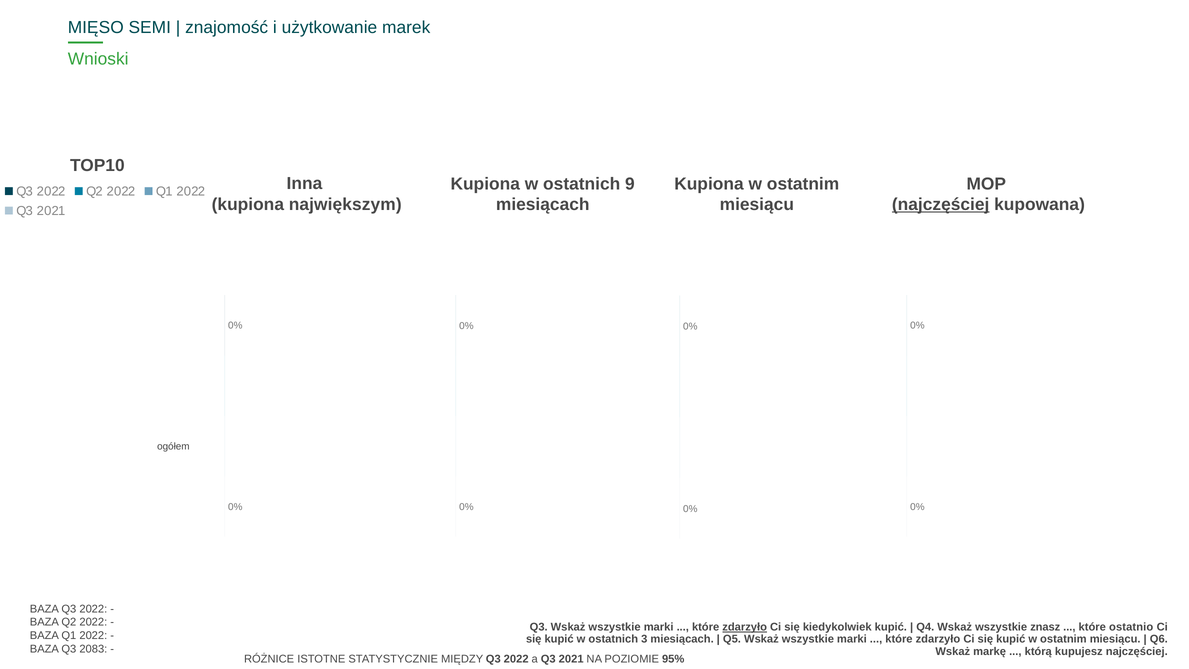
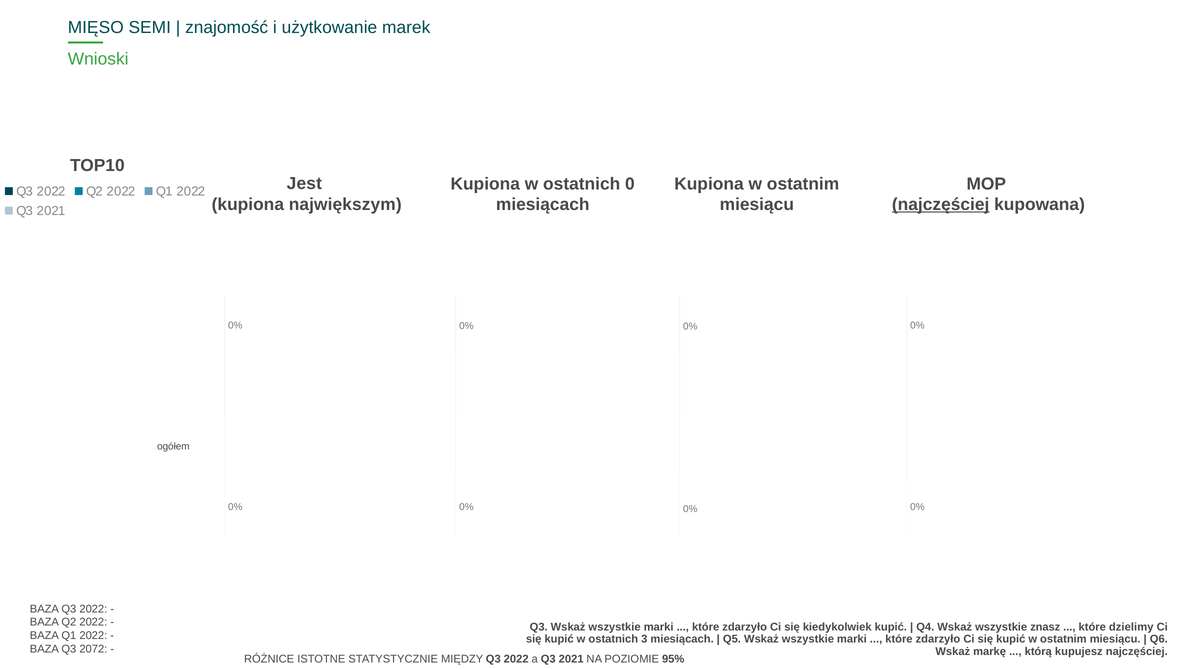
Inna: Inna -> Jest
9: 9 -> 0
zdarzyło at (745, 627) underline: present -> none
ostatnio: ostatnio -> dzielimy
2083: 2083 -> 2072
